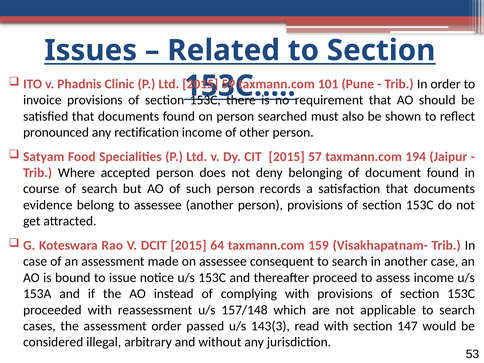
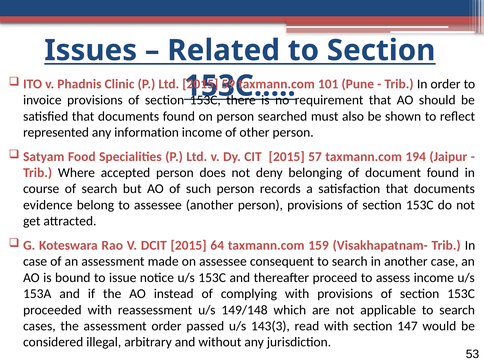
pronounced: pronounced -> represented
rectification: rectification -> information
157/148: 157/148 -> 149/148
